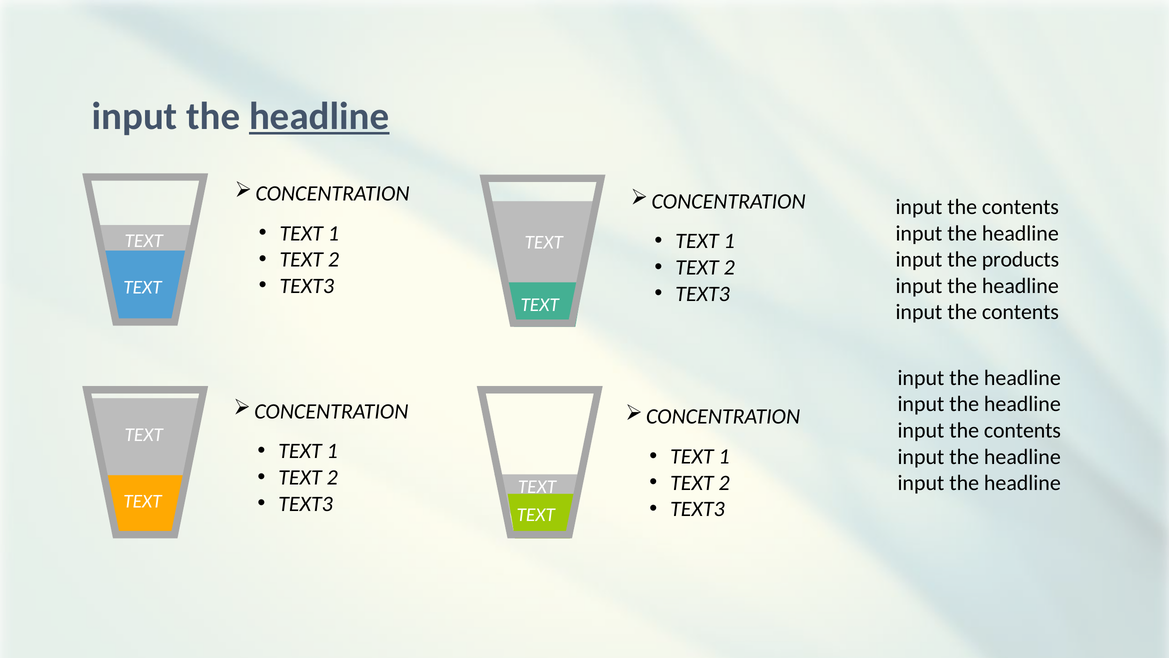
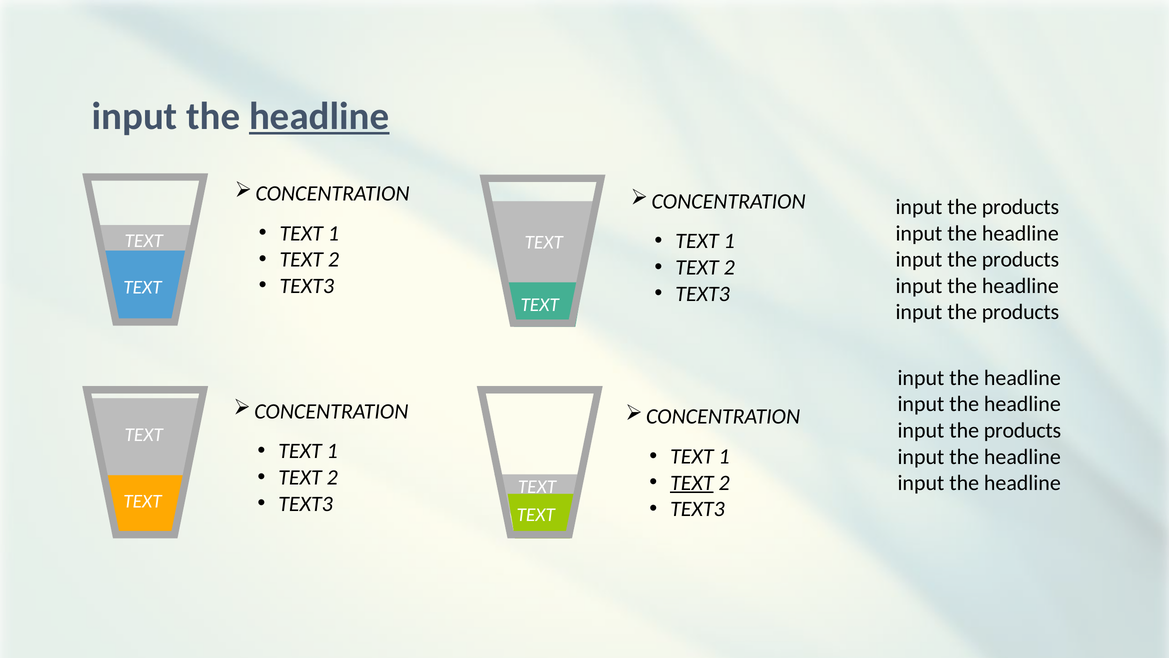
contents at (1020, 207): contents -> products
contents at (1020, 312): contents -> products
contents at (1022, 430): contents -> products
TEXT at (692, 483) underline: none -> present
